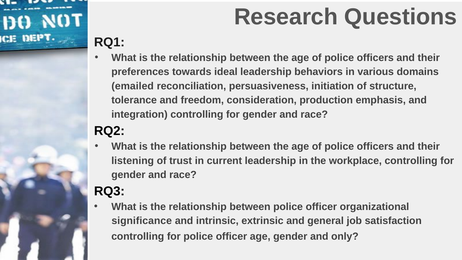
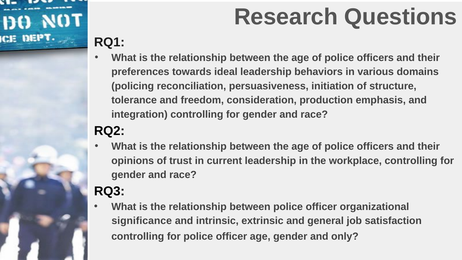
emailed: emailed -> policing
listening: listening -> opinions
